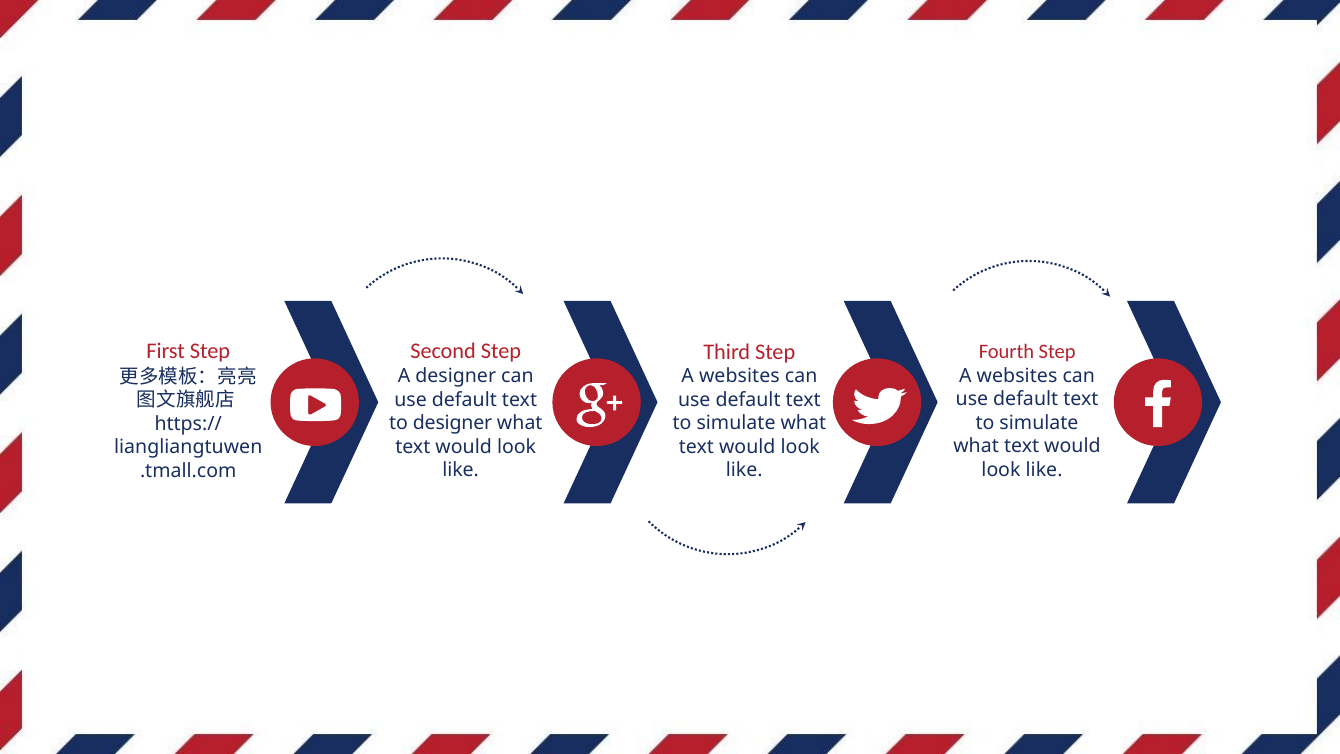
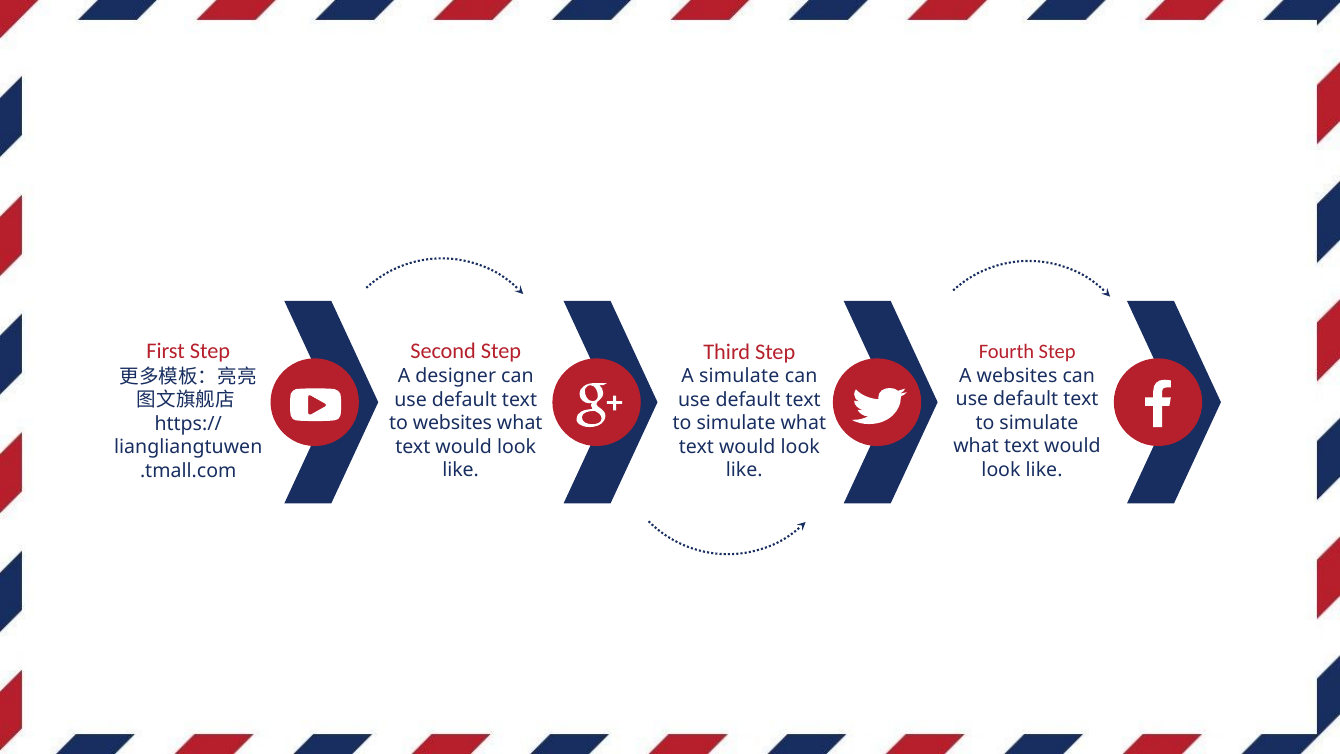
websites at (739, 376): websites -> simulate
to designer: designer -> websites
